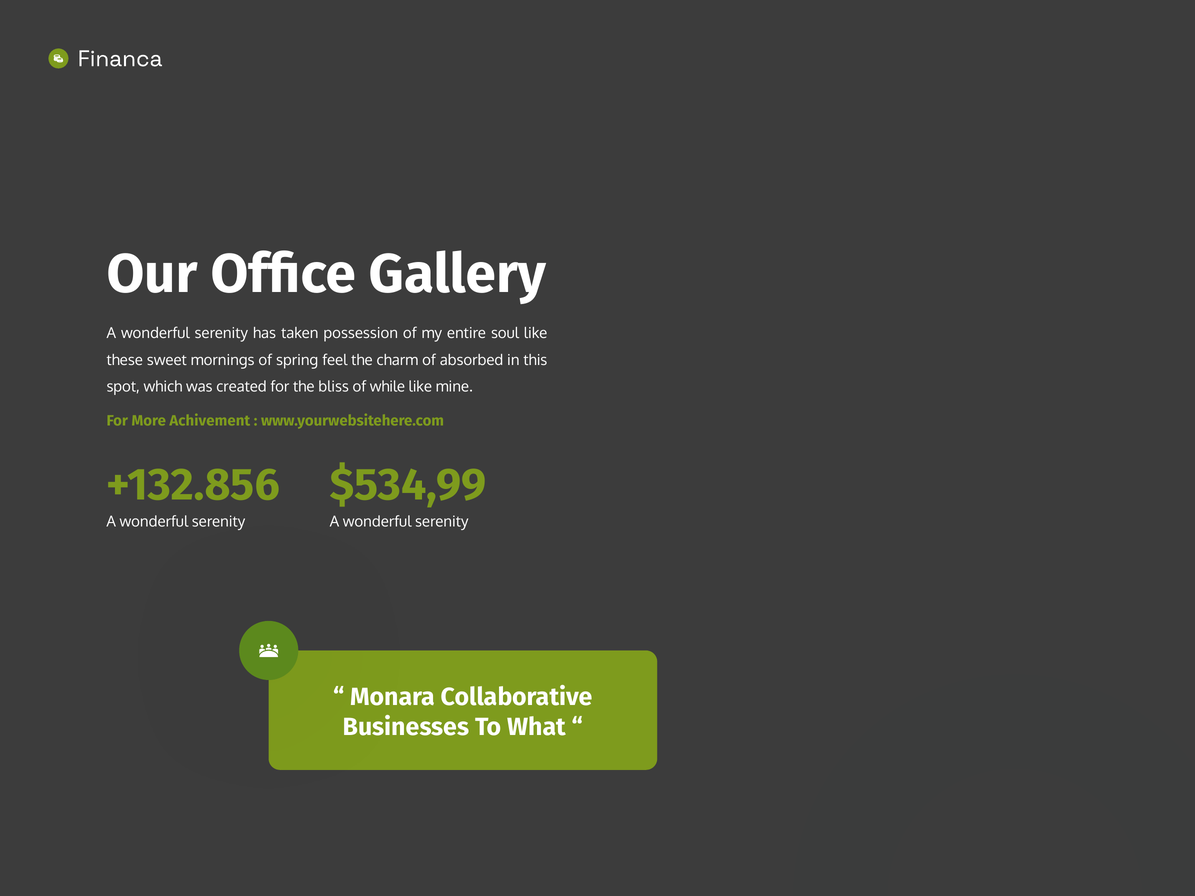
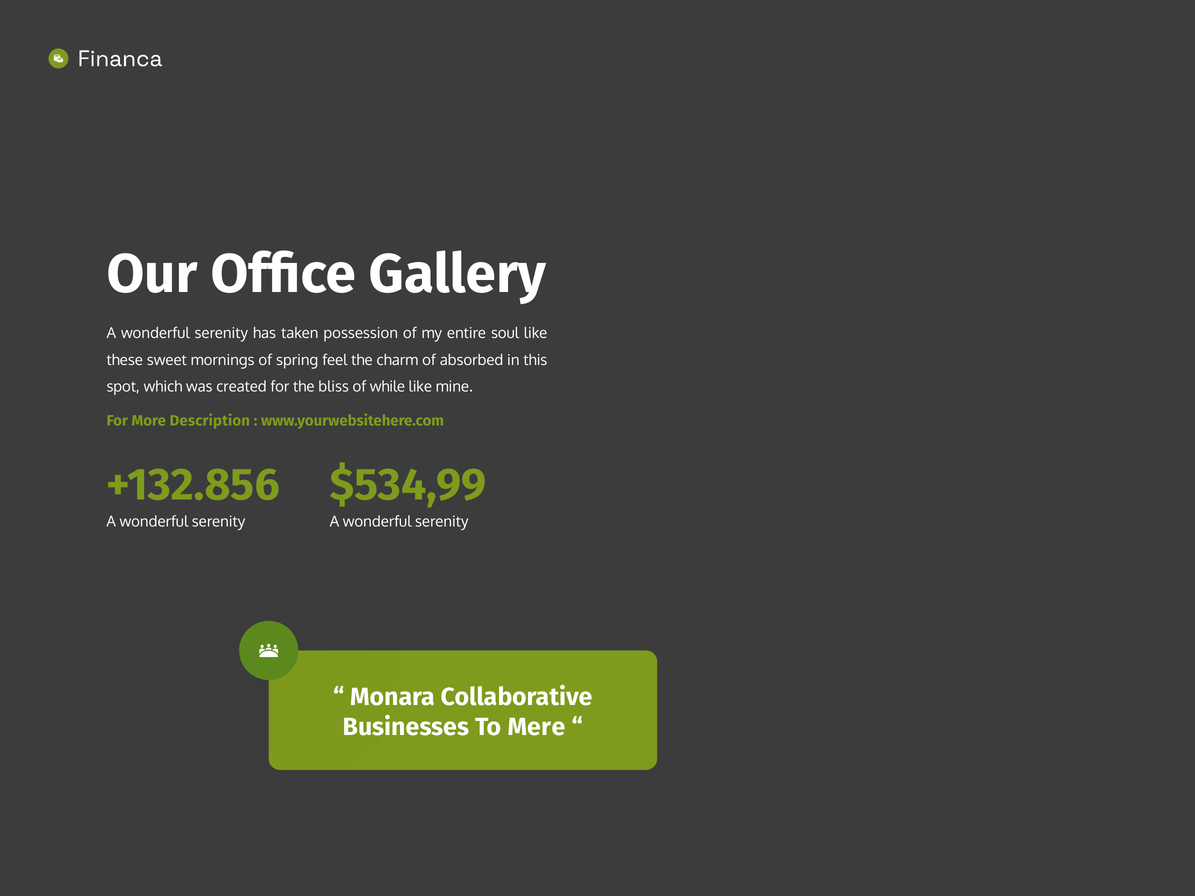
Achivement: Achivement -> Description
What: What -> Mere
